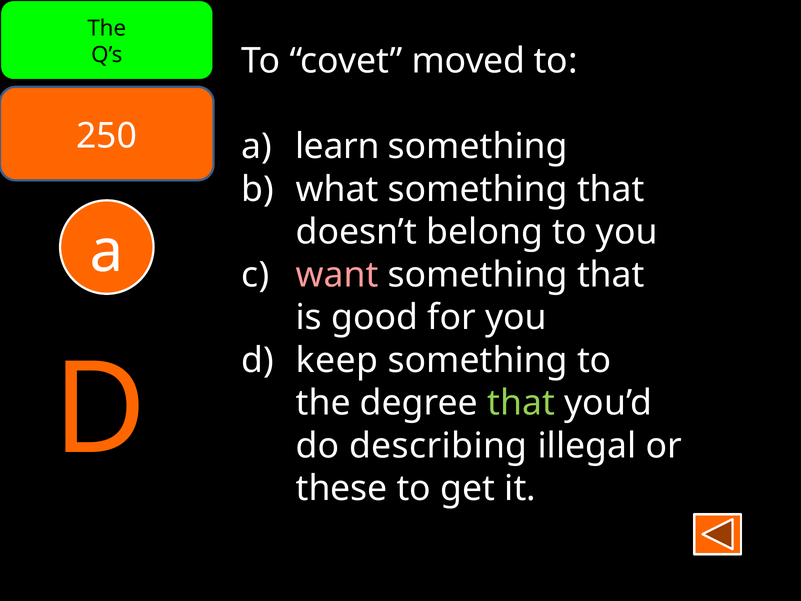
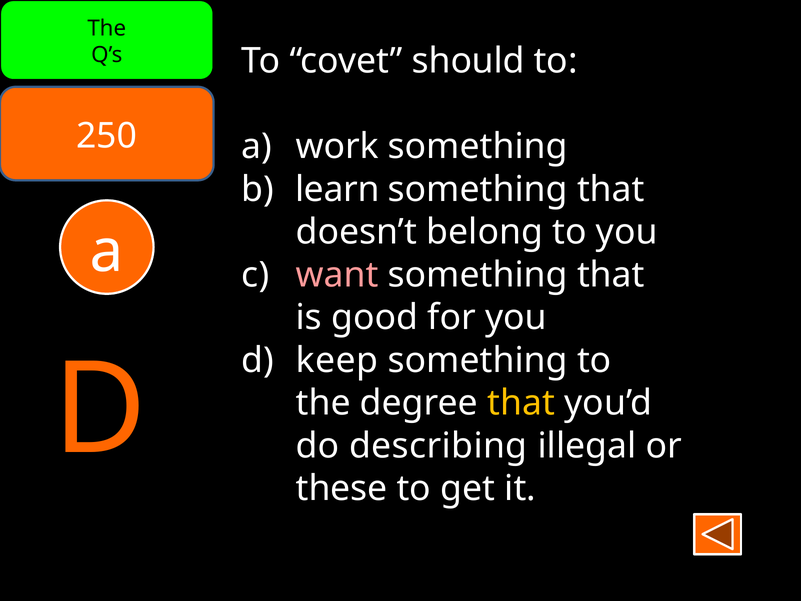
moved: moved -> should
learn: learn -> work
what: what -> learn
that at (521, 403) colour: light green -> yellow
